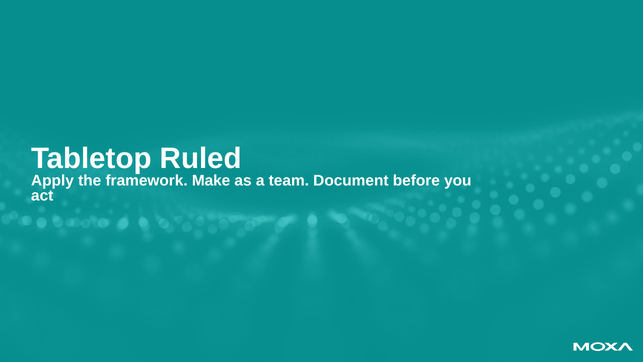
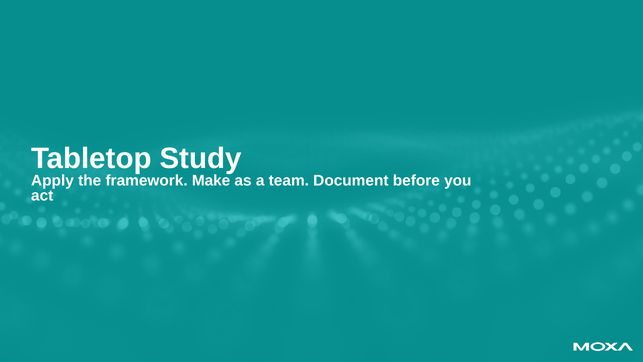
Ruled: Ruled -> Study
